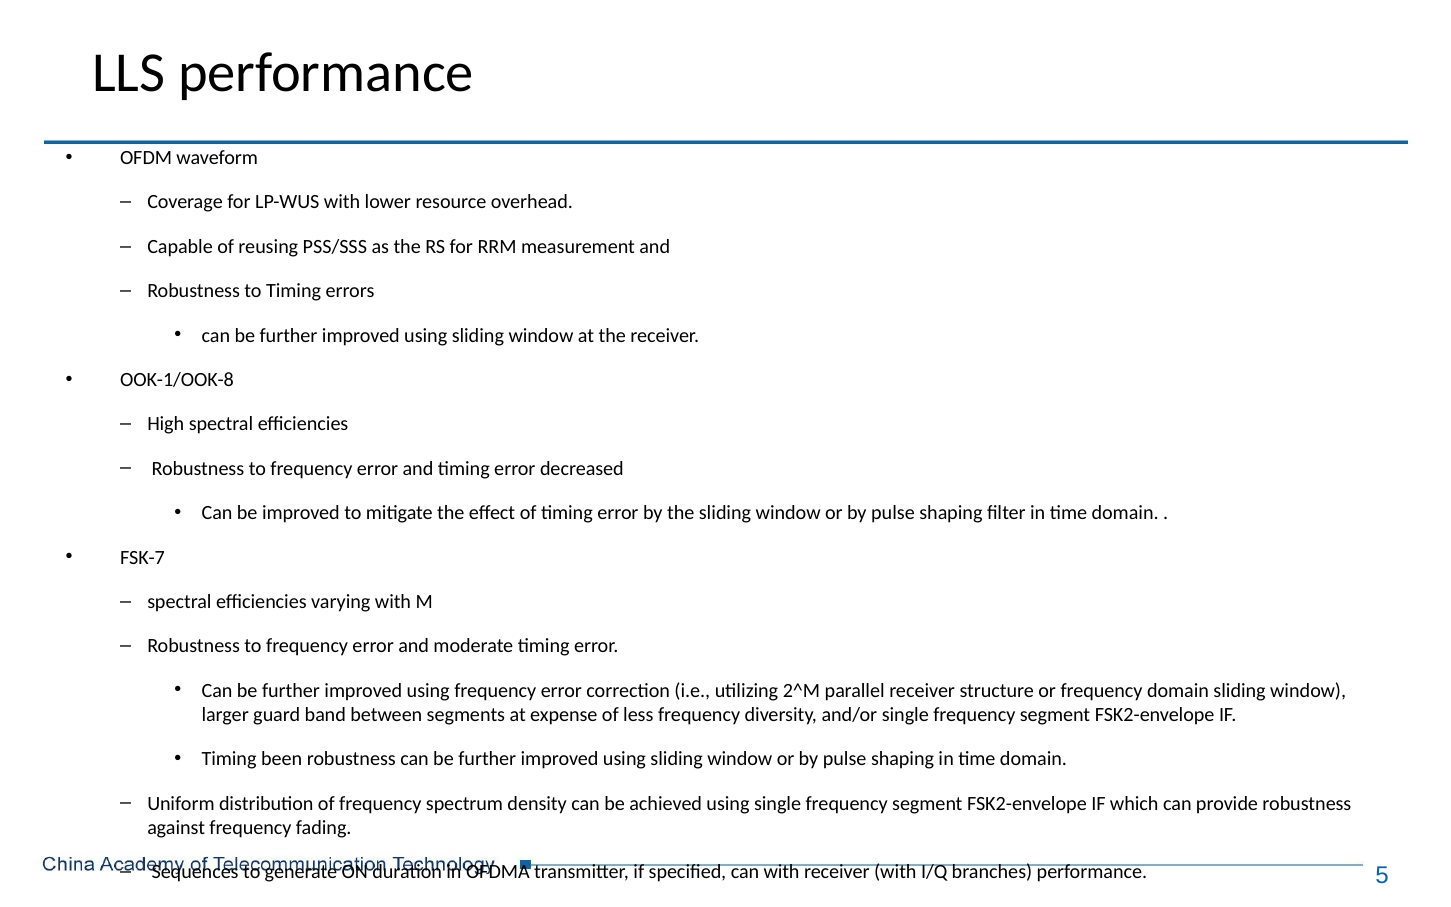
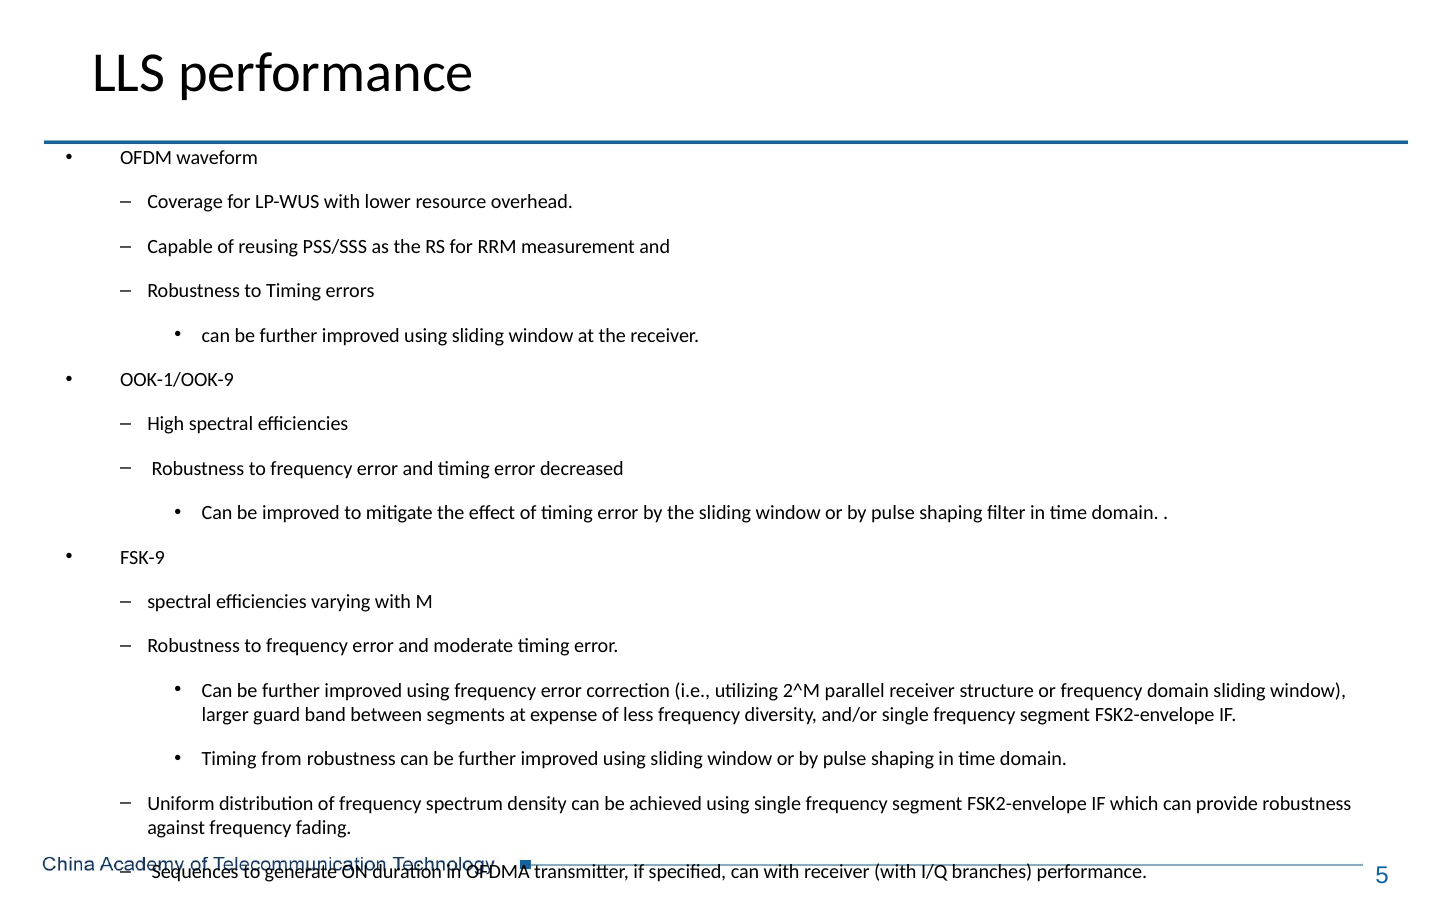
OOK-1/OOK-8: OOK-1/OOK-8 -> OOK-1/OOK-9
FSK-7: FSK-7 -> FSK-9
been: been -> from
